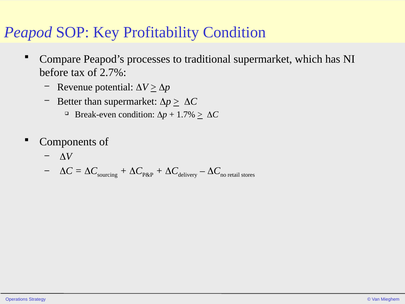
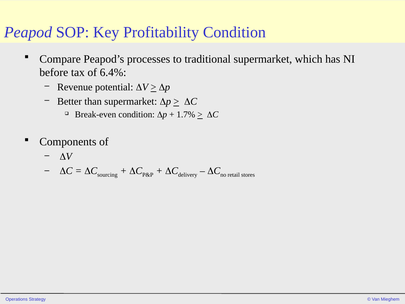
2.7%: 2.7% -> 6.4%
